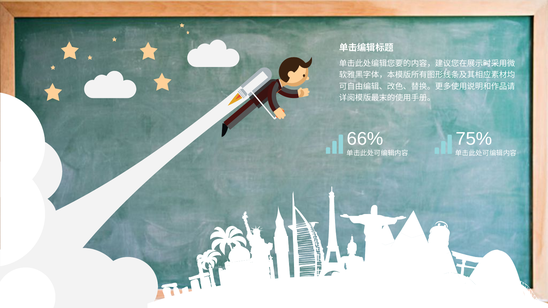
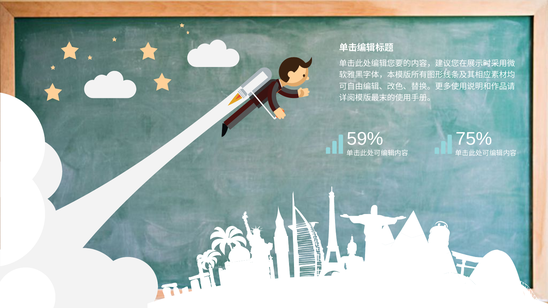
66%: 66% -> 59%
